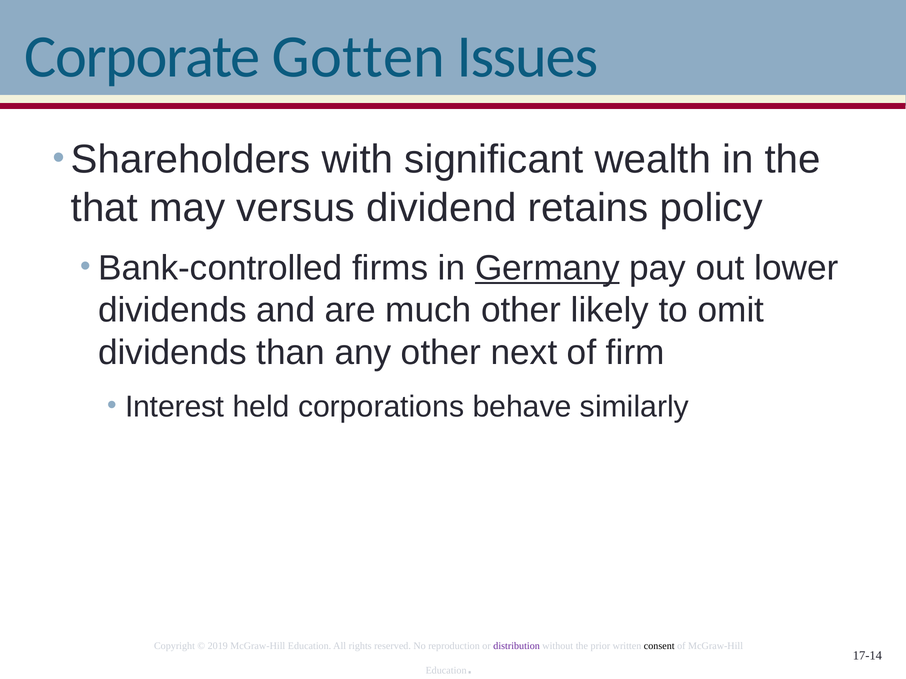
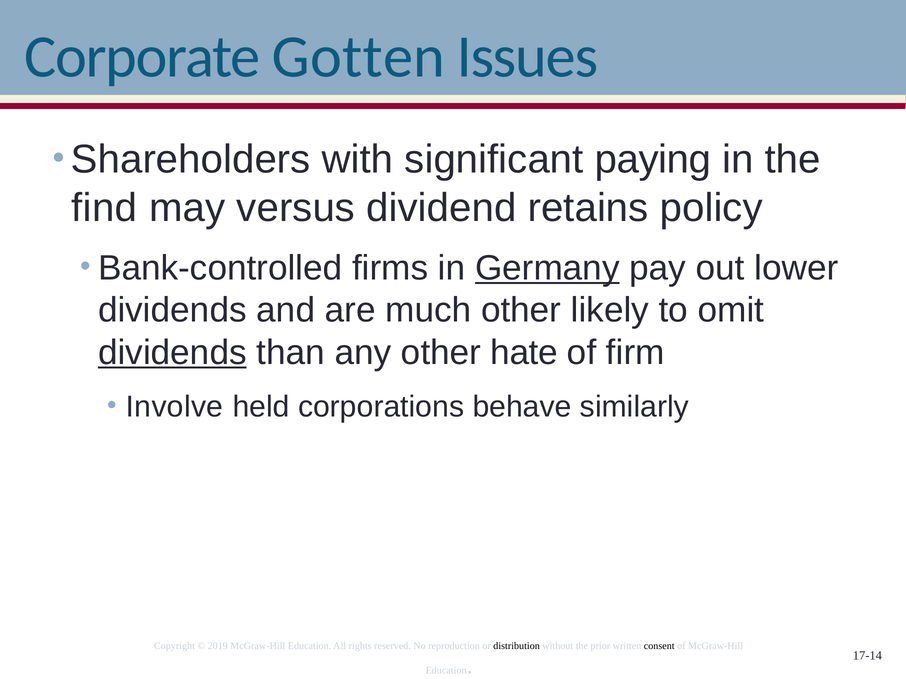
wealth: wealth -> paying
that: that -> find
dividends at (172, 353) underline: none -> present
next: next -> hate
Interest: Interest -> Involve
distribution colour: purple -> black
